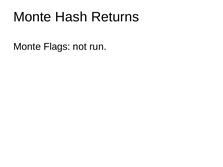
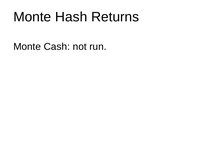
Flags: Flags -> Cash
